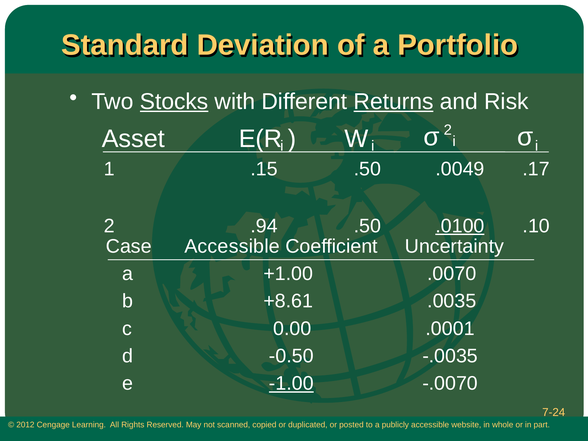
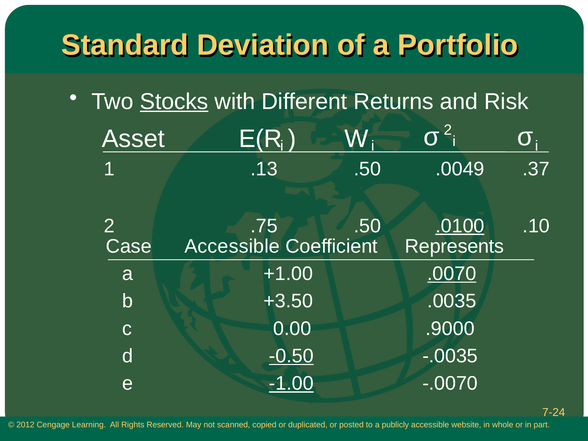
Returns underline: present -> none
.15: .15 -> .13
.17: .17 -> .37
.94: .94 -> .75
Uncertainty: Uncertainty -> Represents
.0070 underline: none -> present
+8.61: +8.61 -> +3.50
.0001: .0001 -> .9000
-0.50 underline: none -> present
